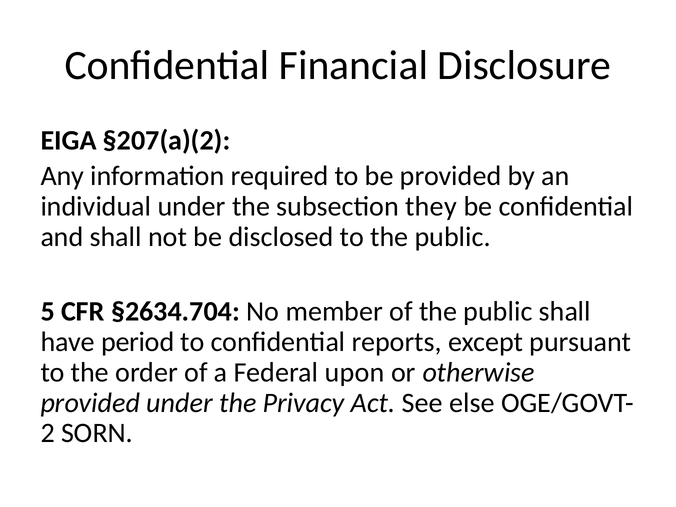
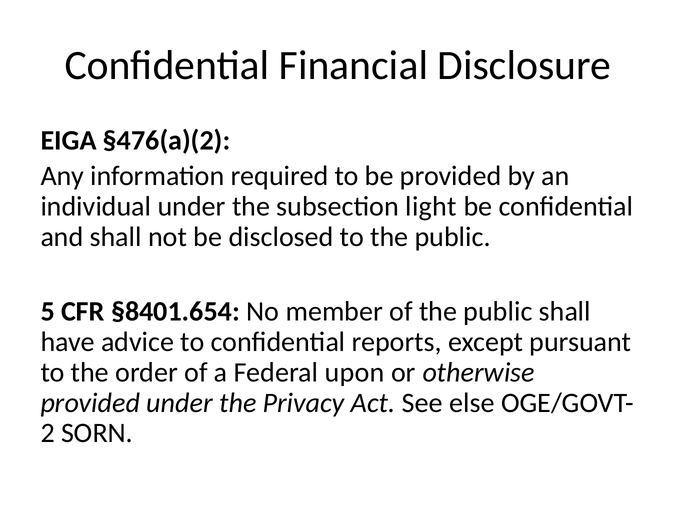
§207(a)(2: §207(a)(2 -> §476(a)(2
they: they -> light
§2634.704: §2634.704 -> §8401.654
period: period -> advice
